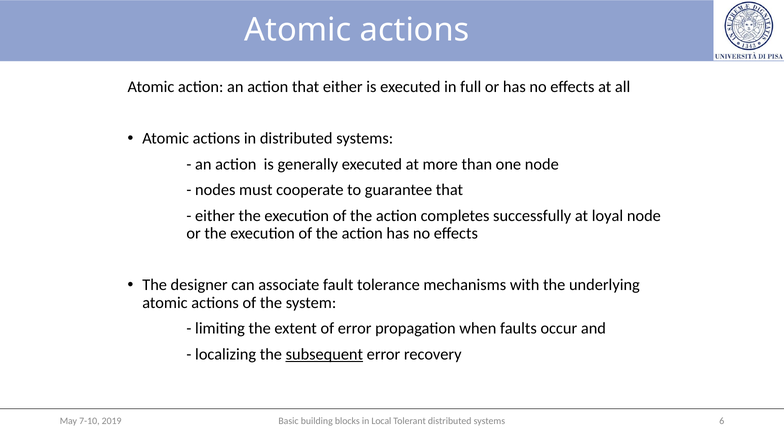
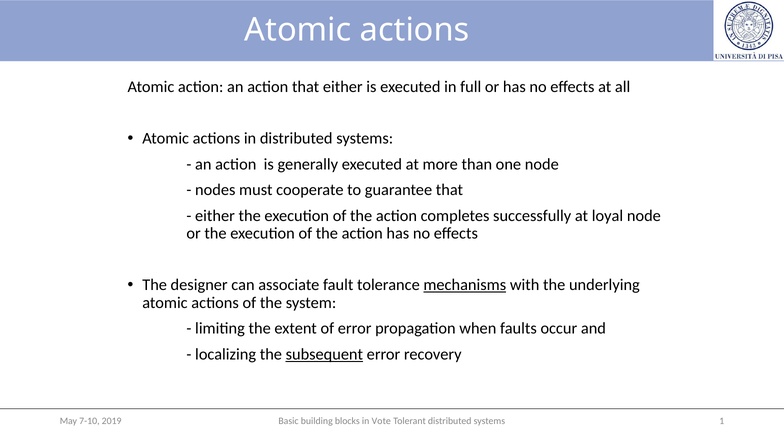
mechanisms underline: none -> present
Local: Local -> Vote
6: 6 -> 1
